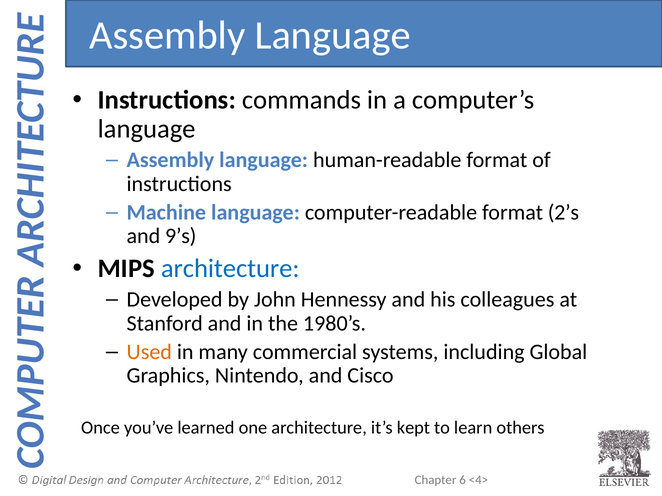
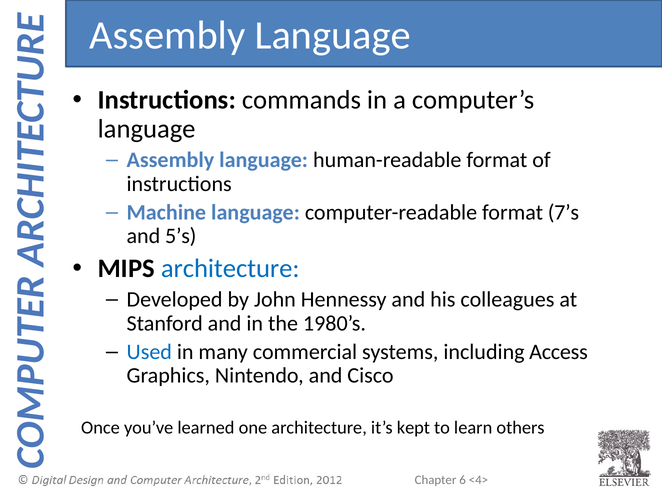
2’s: 2’s -> 7’s
9’s: 9’s -> 5’s
Used colour: orange -> blue
Global: Global -> Access
